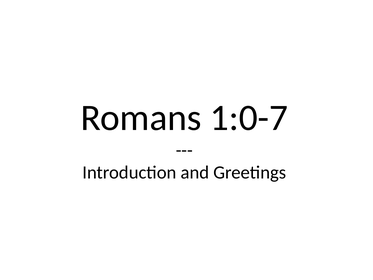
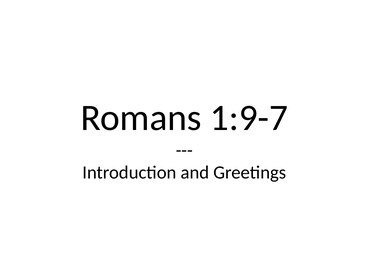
1:0-7: 1:0-7 -> 1:9-7
